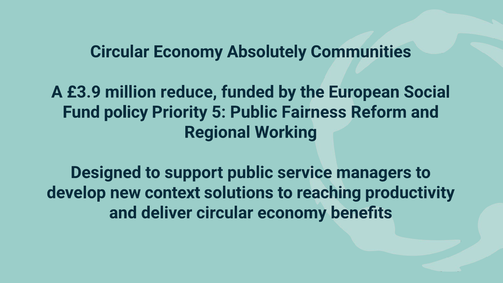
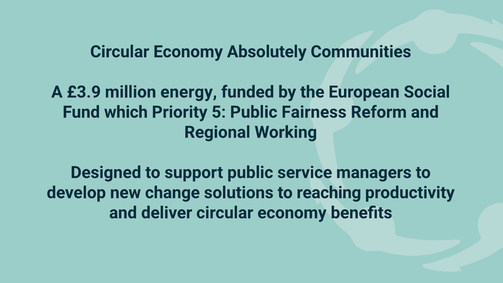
reduce: reduce -> energy
policy: policy -> which
context: context -> change
